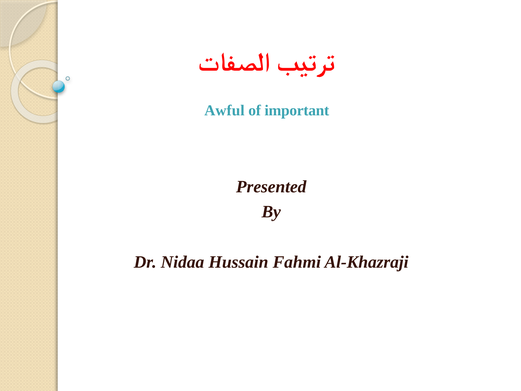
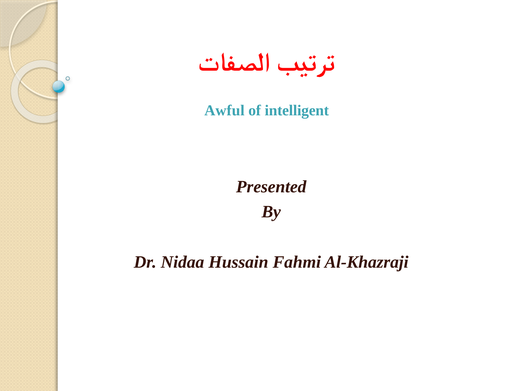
important: important -> intelligent
